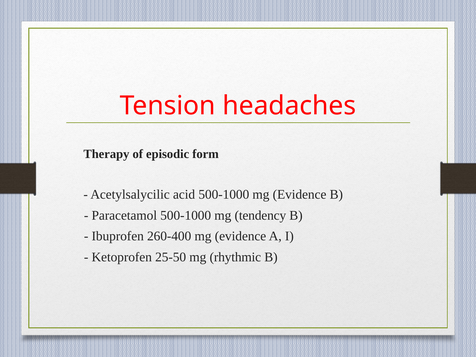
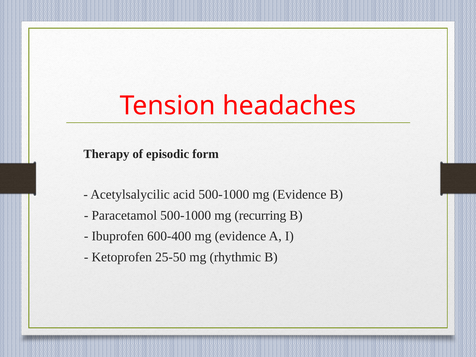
tendency: tendency -> recurring
260-400: 260-400 -> 600-400
